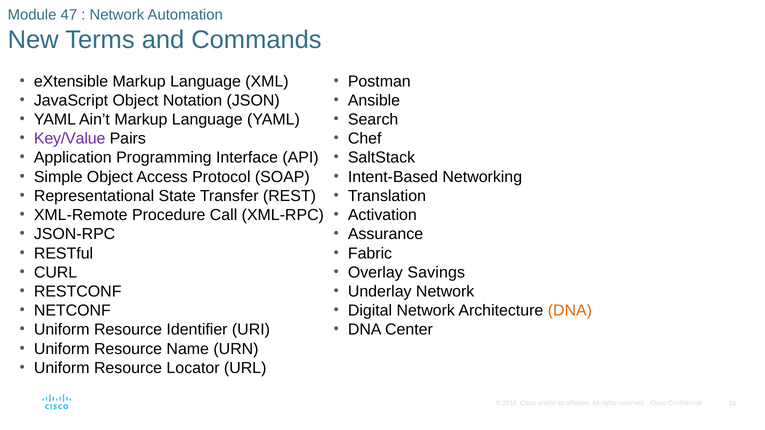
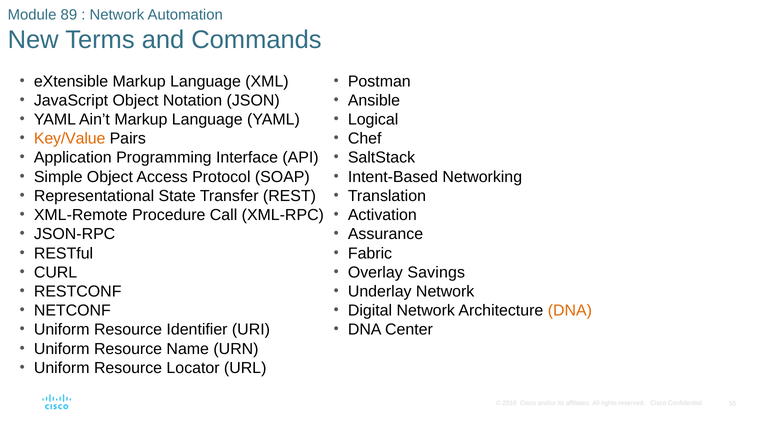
47: 47 -> 89
Search: Search -> Logical
Key/Value colour: purple -> orange
